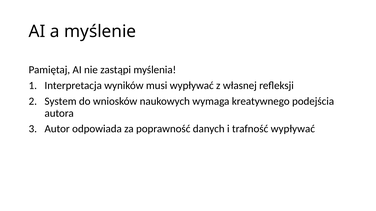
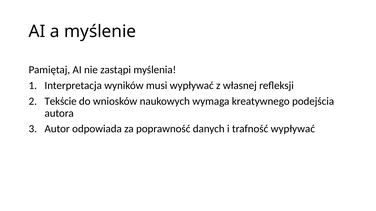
System: System -> Tekście
